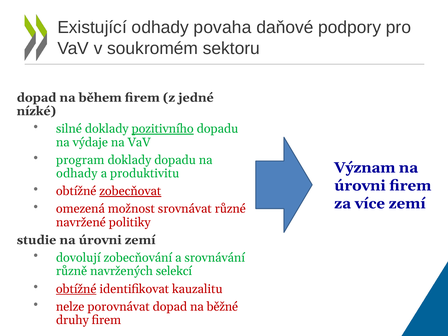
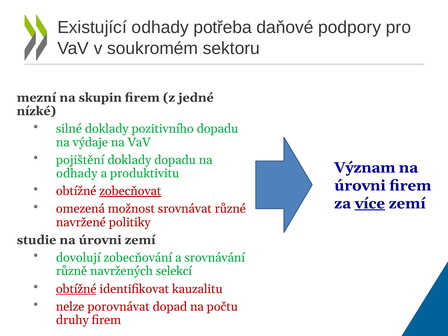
povaha: povaha -> potřeba
dopad at (37, 98): dopad -> mezní
během: během -> skupin
pozitivního underline: present -> none
program: program -> pojištění
více underline: none -> present
běžné: běžné -> počtu
